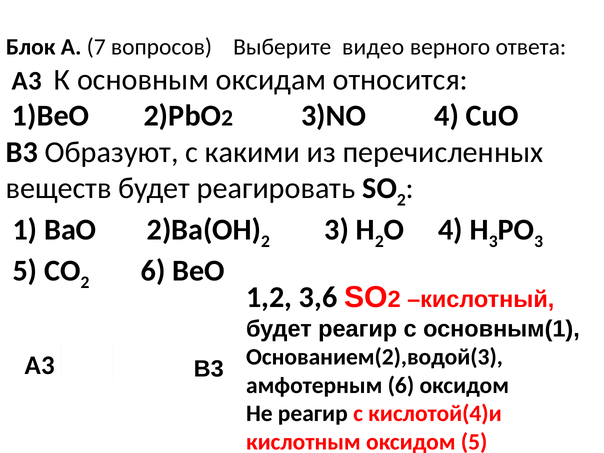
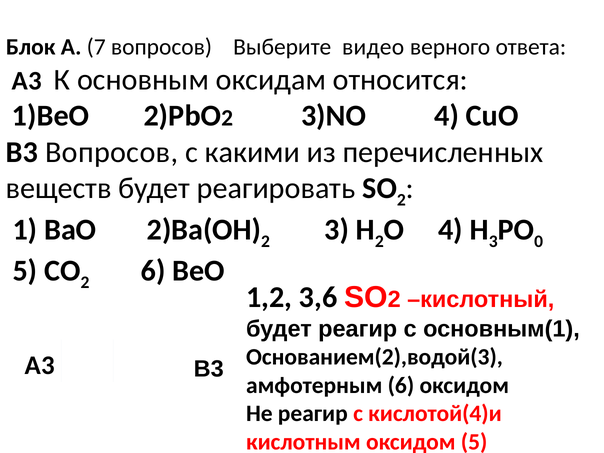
В3 Образуют: Образуют -> Вопросов
3 at (539, 241): 3 -> 0
